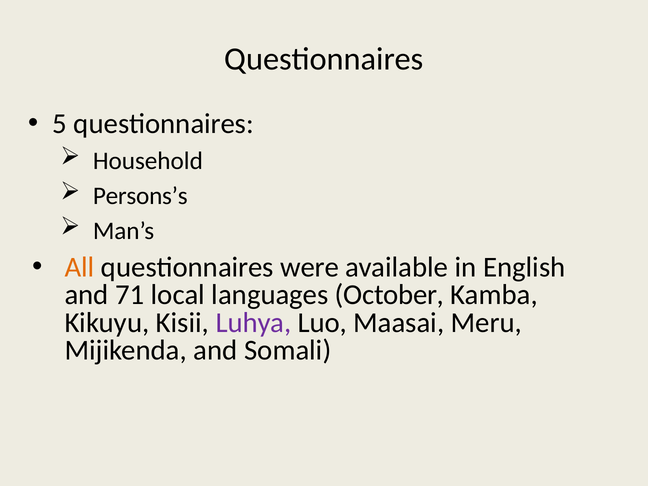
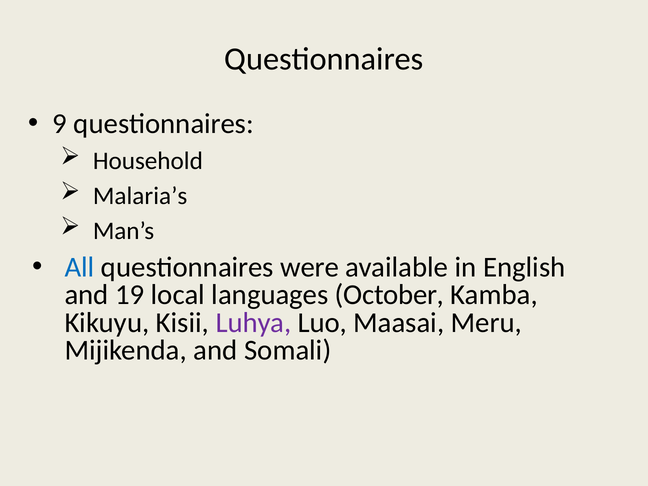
5: 5 -> 9
Persons’s: Persons’s -> Malaria’s
All colour: orange -> blue
71: 71 -> 19
